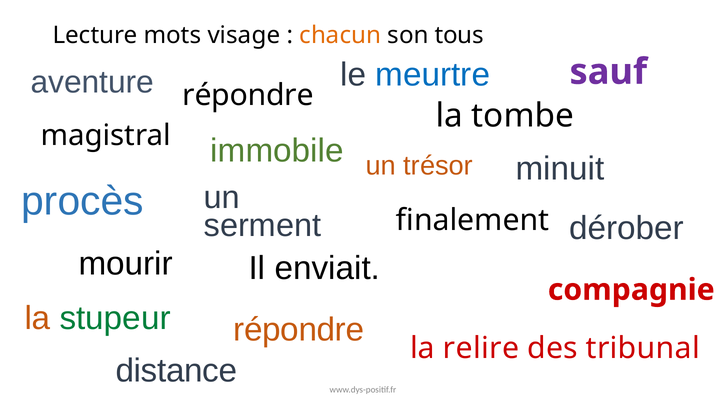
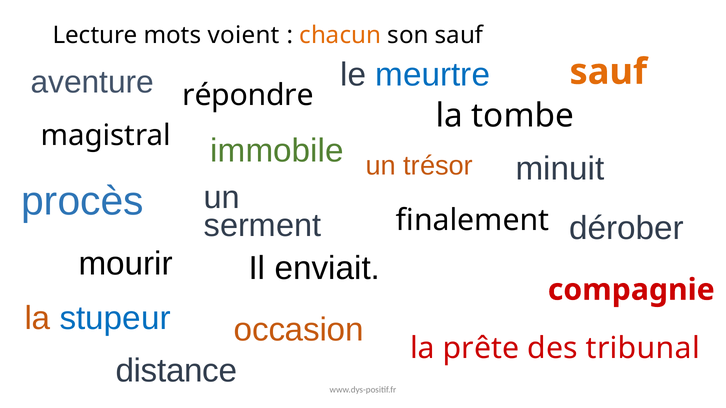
visage: visage -> voient
son tous: tous -> sauf
sauf at (608, 72) colour: purple -> orange
stupeur colour: green -> blue
répondre at (299, 330): répondre -> occasion
relire: relire -> prête
